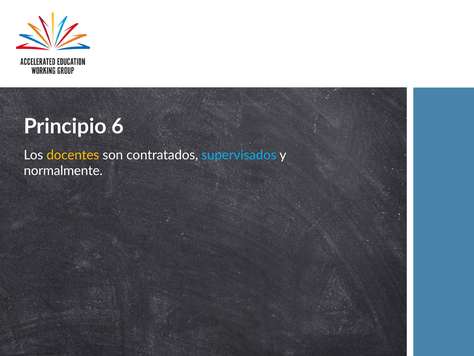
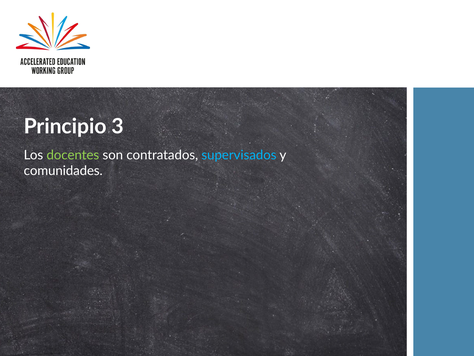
6: 6 -> 3
docentes colour: yellow -> light green
normalmente: normalmente -> comunidades
